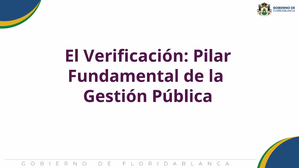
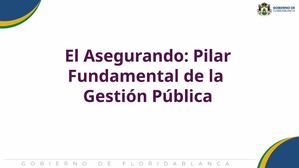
Verificación: Verificación -> Asegurando
